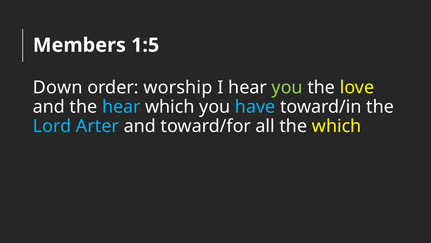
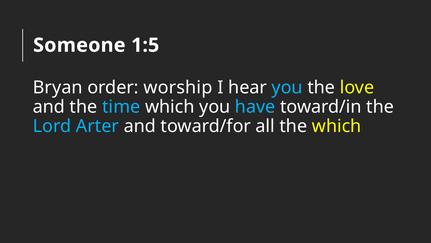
Members: Members -> Someone
Down: Down -> Bryan
you at (287, 87) colour: light green -> light blue
the hear: hear -> time
